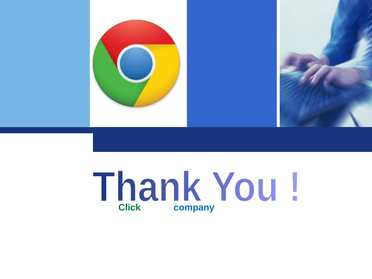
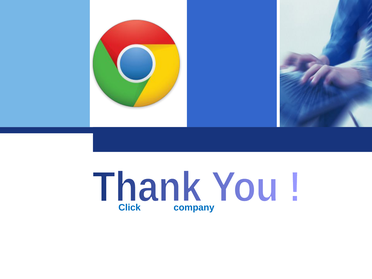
Click colour: green -> blue
